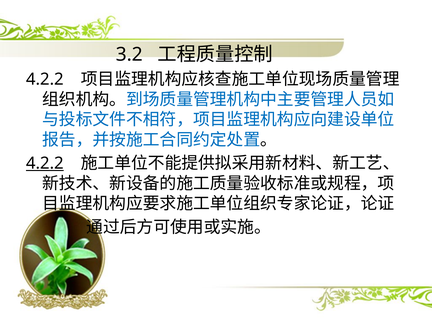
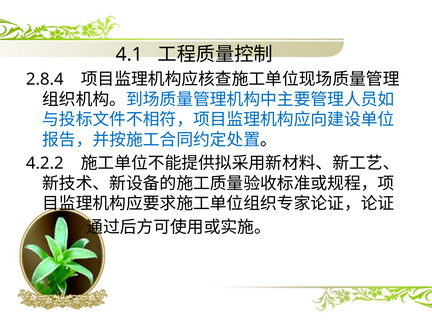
3.2: 3.2 -> 4.1
4.2.2 at (45, 79): 4.2.2 -> 2.8.4
4.2.2 at (45, 163) underline: present -> none
